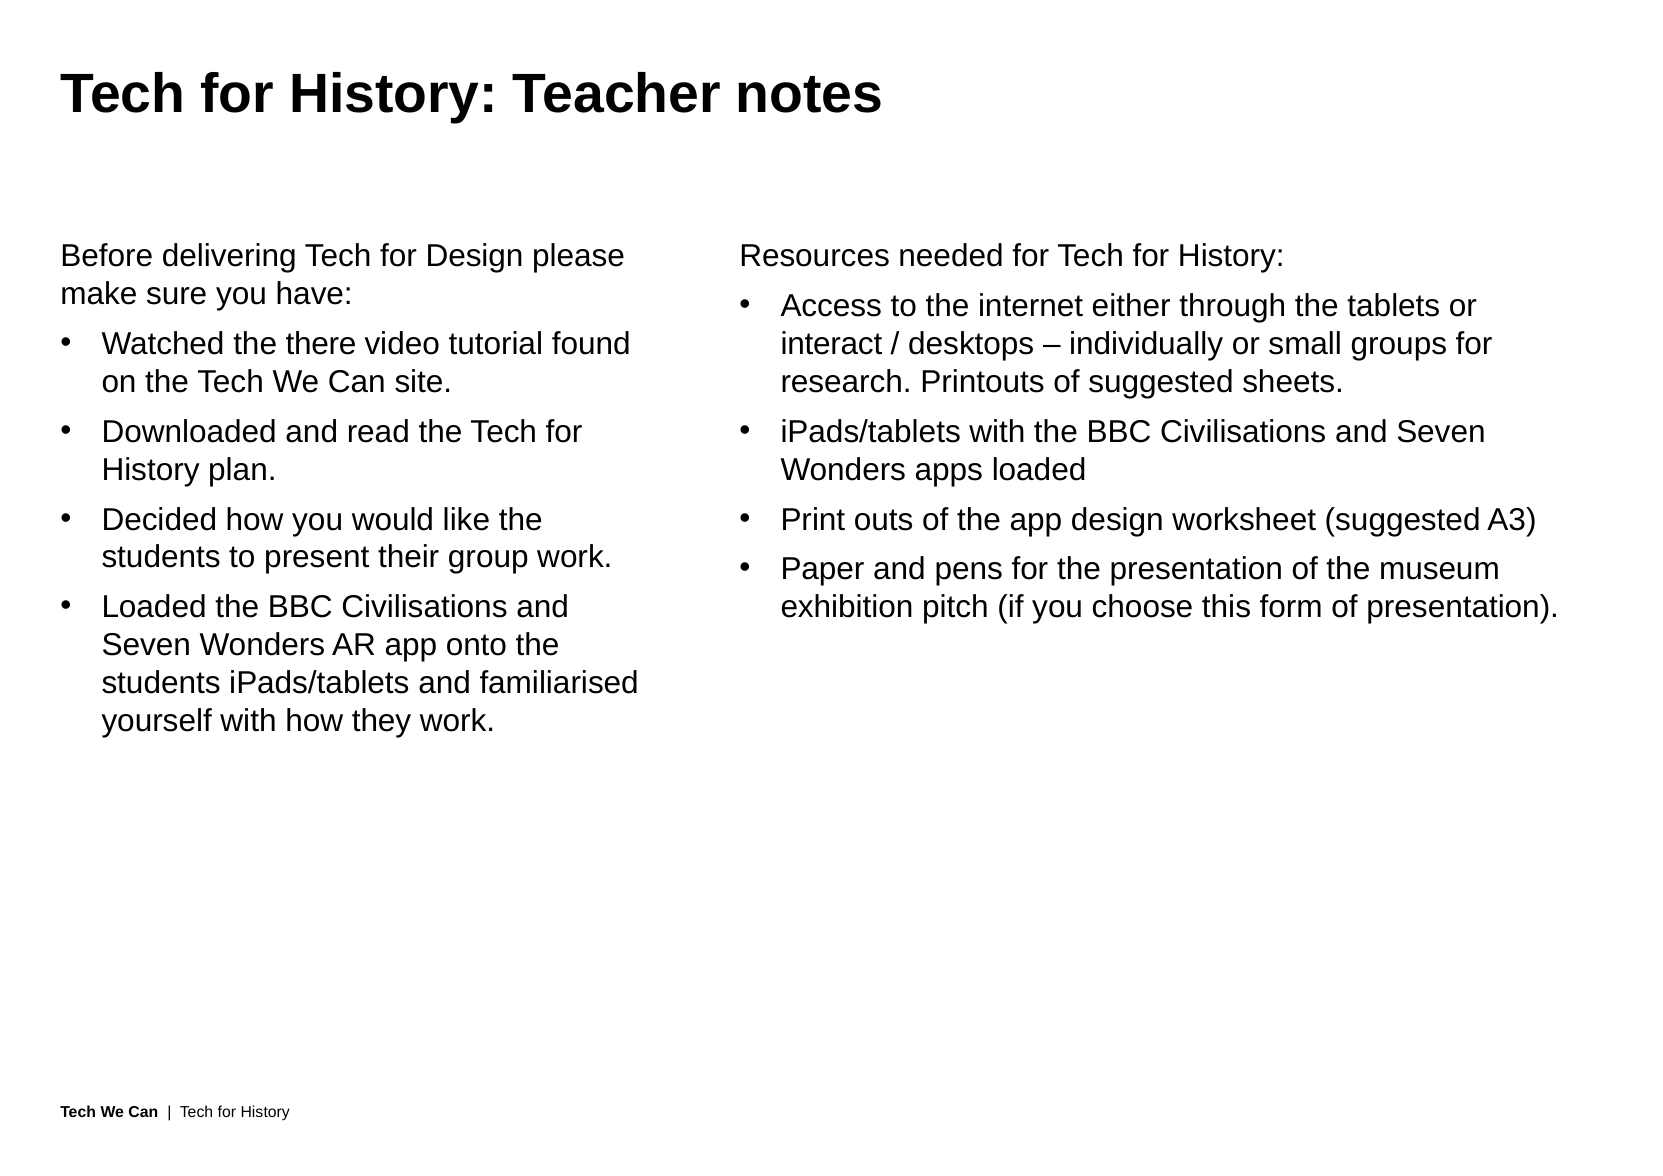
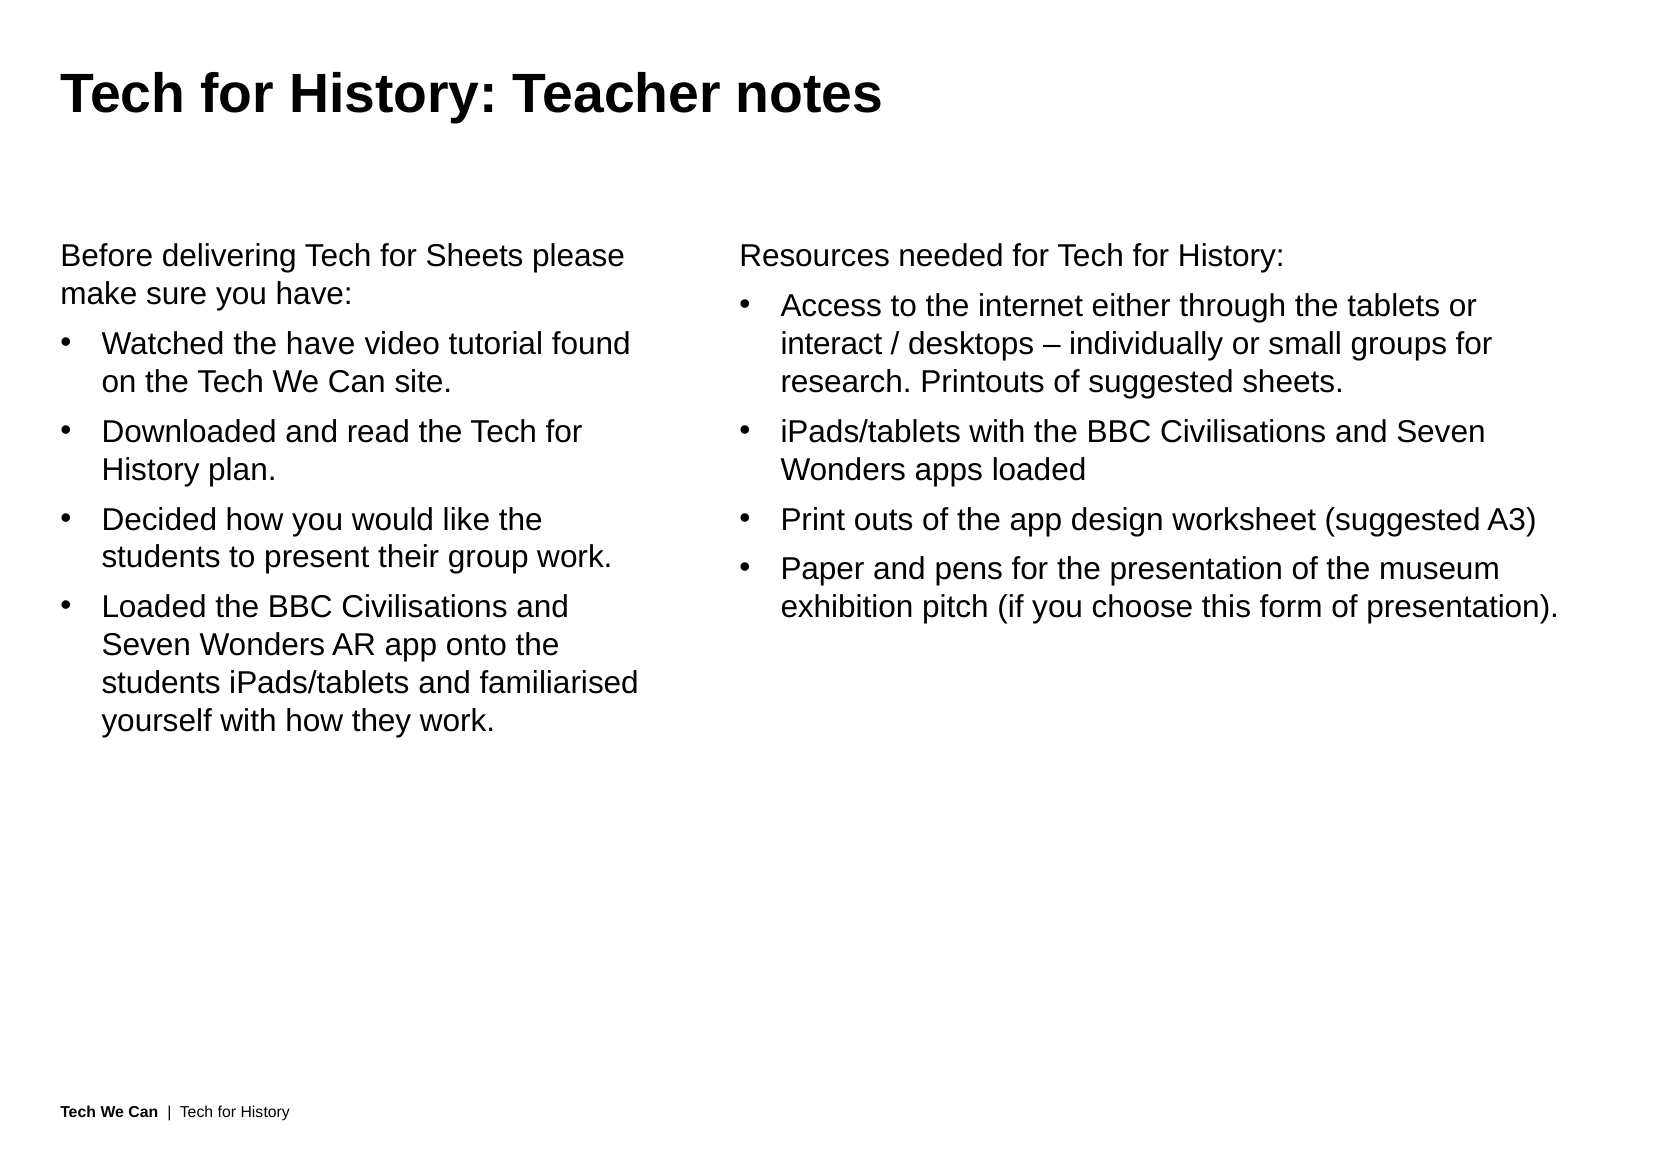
for Design: Design -> Sheets
the there: there -> have
